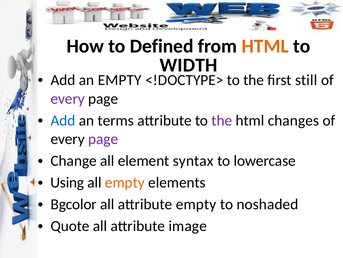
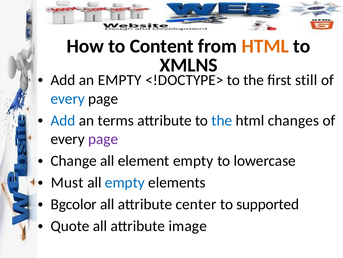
Defined: Defined -> Content
WIDTH: WIDTH -> XMLNS
every at (68, 98) colour: purple -> blue
the at (222, 120) colour: purple -> blue
element syntax: syntax -> empty
Using: Using -> Must
empty at (125, 182) colour: orange -> blue
attribute empty: empty -> center
noshaded: noshaded -> supported
